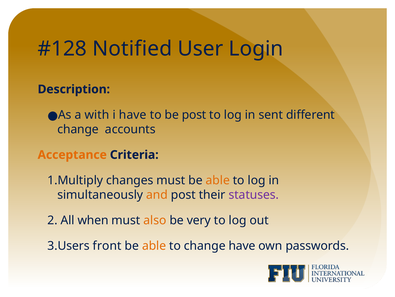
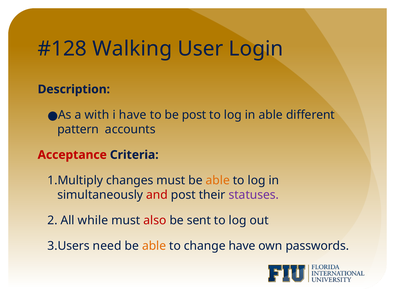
Notified: Notified -> Walking
in sent: sent -> able
change at (78, 129): change -> pattern
Acceptance colour: orange -> red
and colour: orange -> red
when: when -> while
also colour: orange -> red
very: very -> sent
front: front -> need
